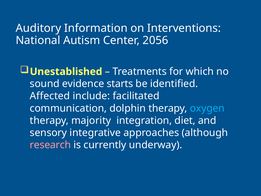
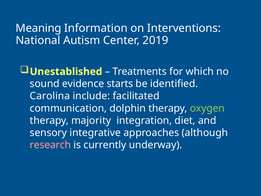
Auditory: Auditory -> Meaning
2056: 2056 -> 2019
Affected: Affected -> Carolina
oxygen colour: light blue -> light green
